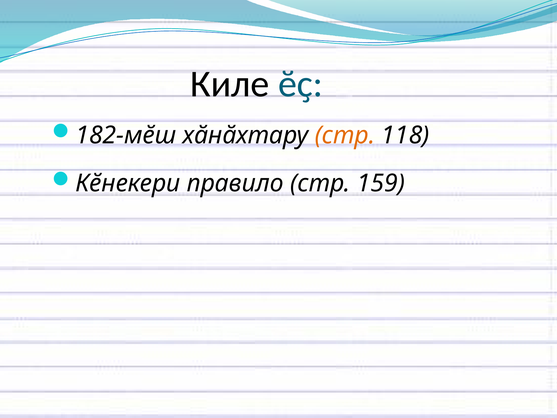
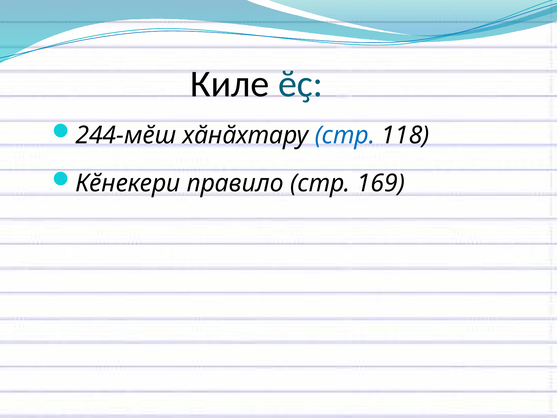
182-мӗш: 182-мӗш -> 244-мӗш
стр at (345, 135) colour: orange -> blue
159: 159 -> 169
